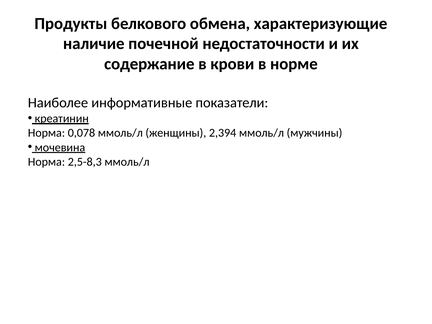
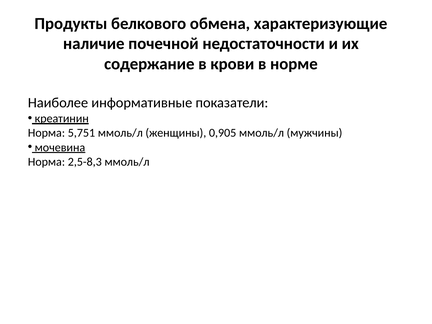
0,078: 0,078 -> 5,751
2,394: 2,394 -> 0,905
